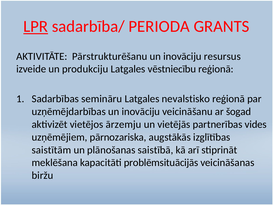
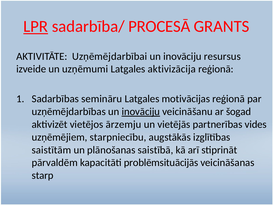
PERIODA: PERIODA -> PROCESĀ
Pārstrukturēšanu: Pārstrukturēšanu -> Uzņēmējdarbībai
produkciju: produkciju -> uzņēmumi
vēstniecību: vēstniecību -> aktivizācija
nevalstisko: nevalstisko -> motivācijas
inovāciju at (141, 111) underline: none -> present
pārnozariska: pārnozariska -> starpniecību
meklēšana: meklēšana -> pārvaldēm
biržu: biržu -> starp
